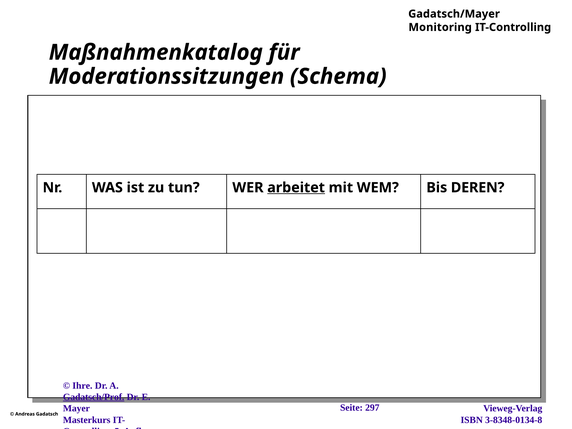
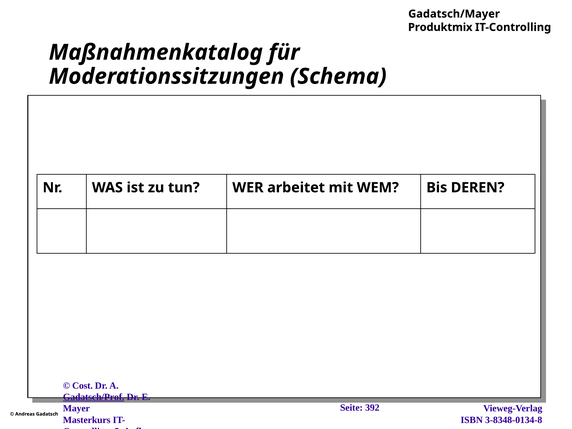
Monitoring: Monitoring -> Produktmix
arbeitet underline: present -> none
Ihre: Ihre -> Cost
297: 297 -> 392
